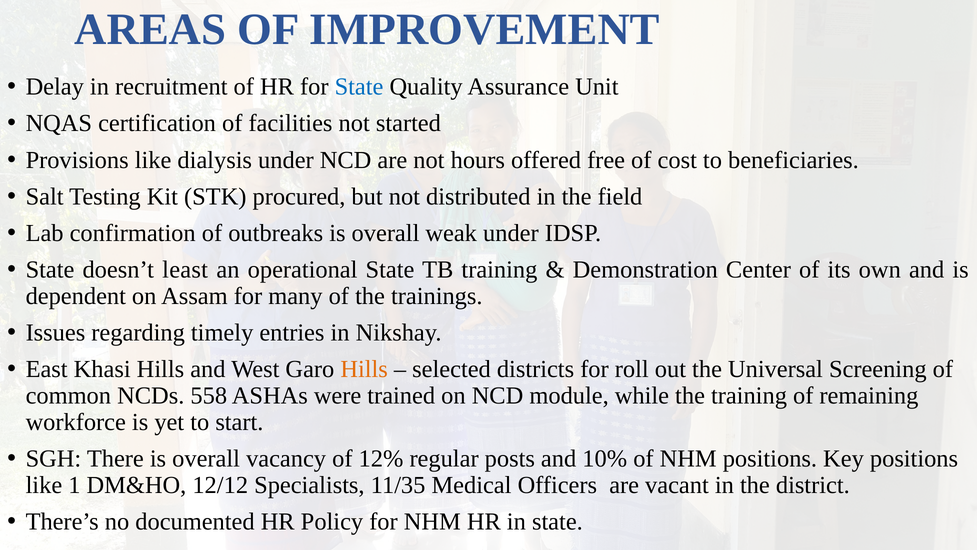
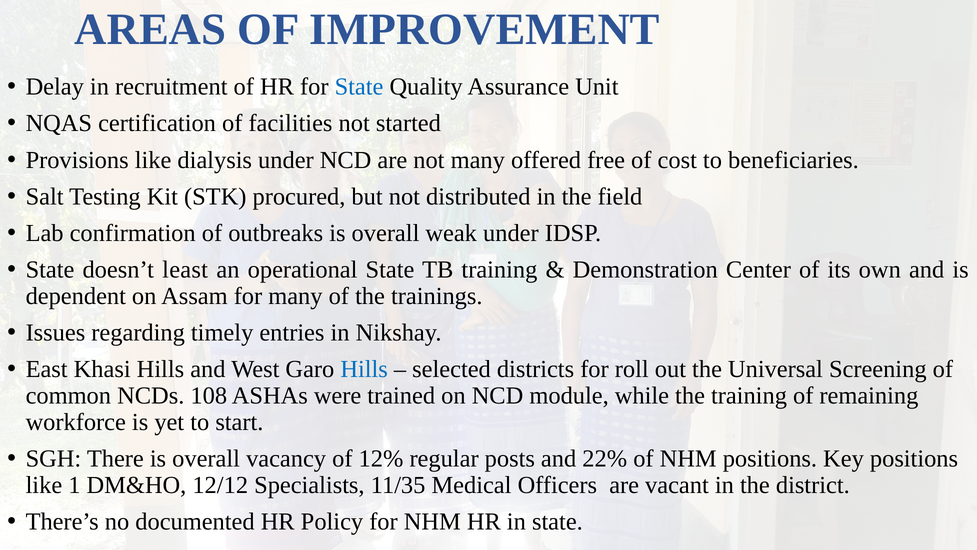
not hours: hours -> many
Hills at (364, 369) colour: orange -> blue
558: 558 -> 108
10%: 10% -> 22%
